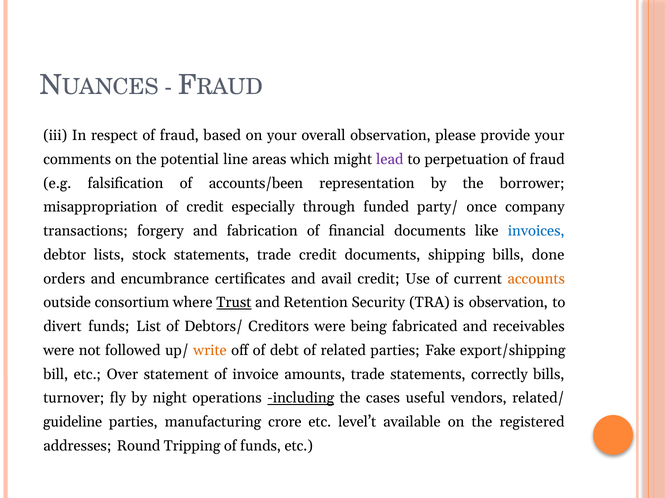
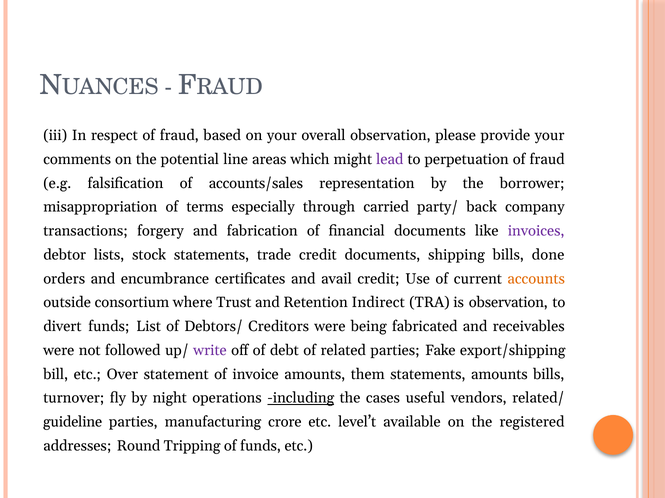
accounts/been: accounts/been -> accounts/sales
of credit: credit -> terms
funded: funded -> carried
once: once -> back
invoices colour: blue -> purple
Trust underline: present -> none
Security: Security -> Indirect
write colour: orange -> purple
amounts trade: trade -> them
statements correctly: correctly -> amounts
